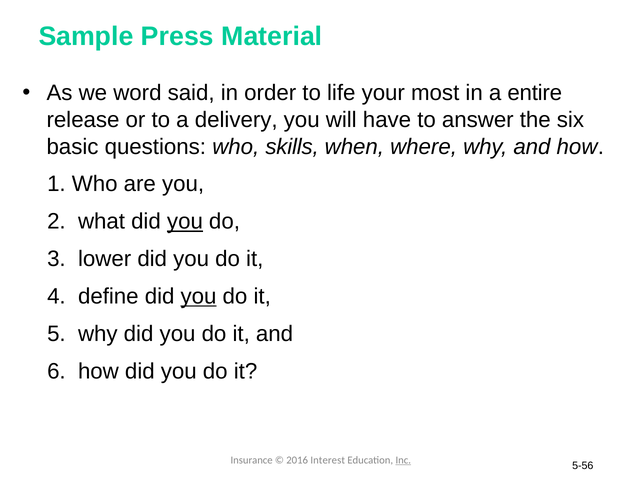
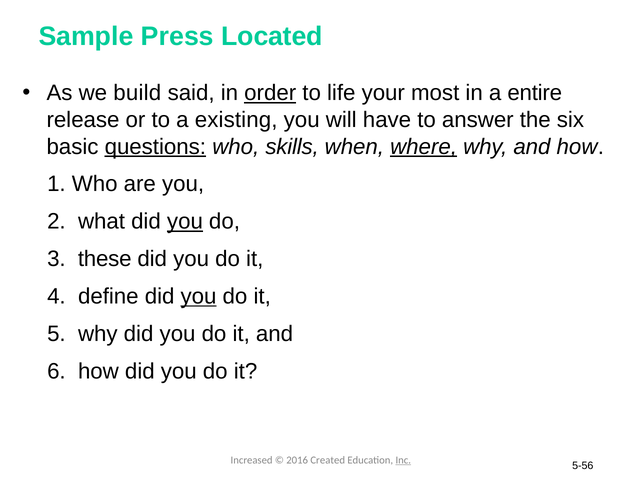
Material: Material -> Located
word: word -> build
order underline: none -> present
delivery: delivery -> existing
questions underline: none -> present
where underline: none -> present
lower: lower -> these
Insurance: Insurance -> Increased
Interest: Interest -> Created
